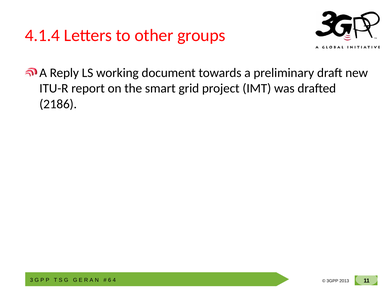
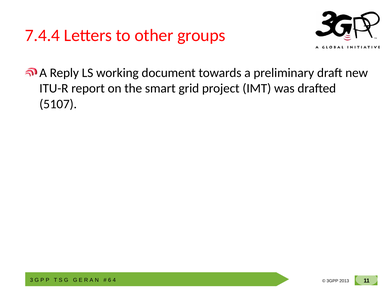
4.1.4: 4.1.4 -> 7.4.4
2186: 2186 -> 5107
